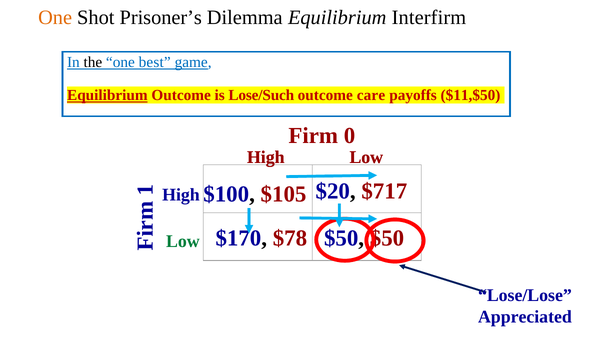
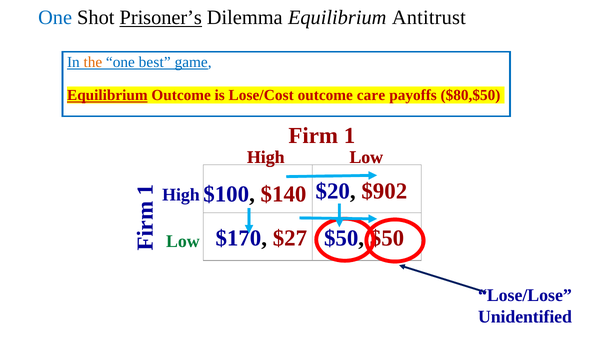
One at (55, 18) colour: orange -> blue
Prisoner’s underline: none -> present
Interfirm: Interfirm -> Antitrust
the colour: black -> orange
Lose/Such: Lose/Such -> Lose/Cost
$11,$50: $11,$50 -> $80,$50
Firm 0: 0 -> 1
$717: $717 -> $902
$105: $105 -> $140
$78: $78 -> $27
Appreciated: Appreciated -> Unidentified
